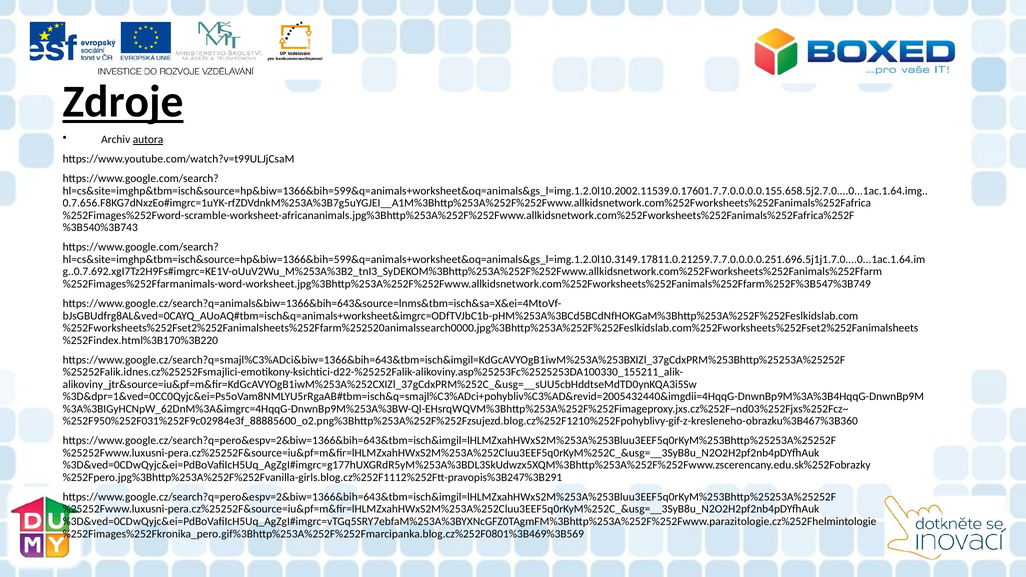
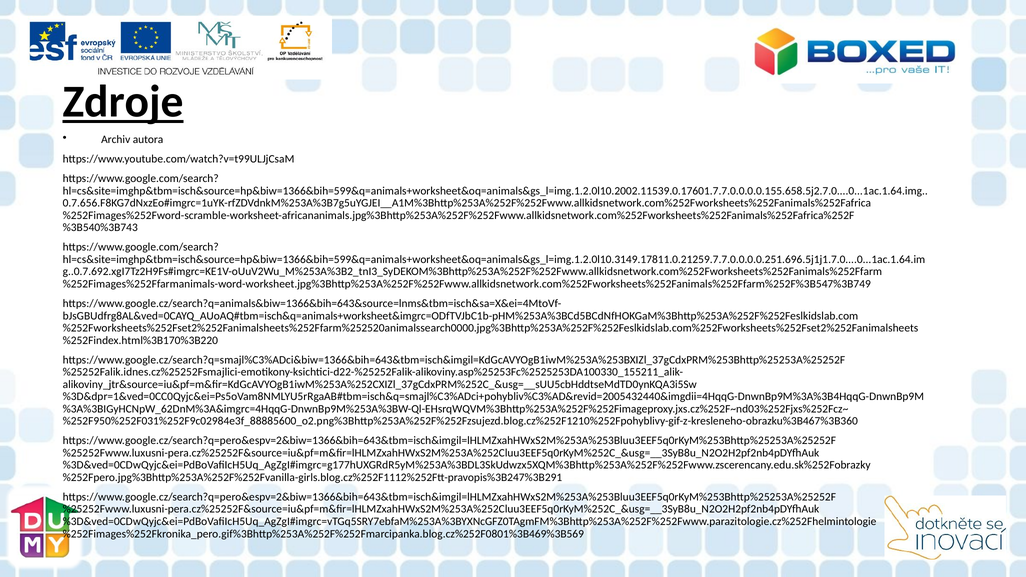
autora underline: present -> none
